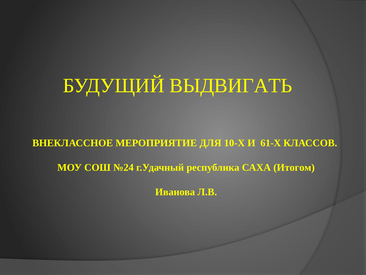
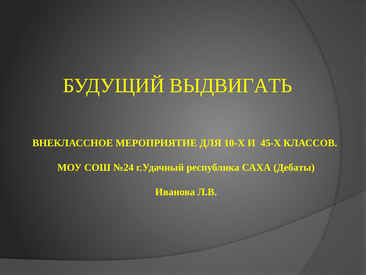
61-Х: 61-Х -> 45-Х
Итогом: Итогом -> Дебаты
